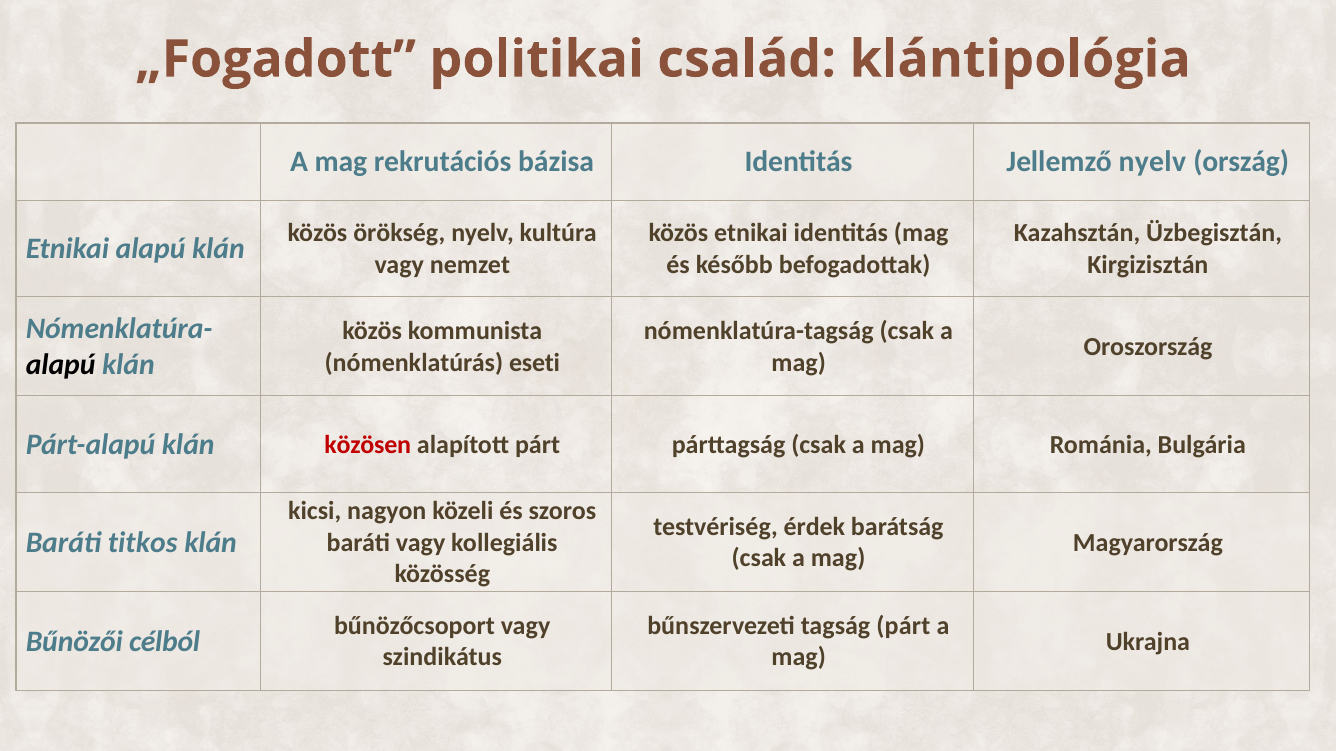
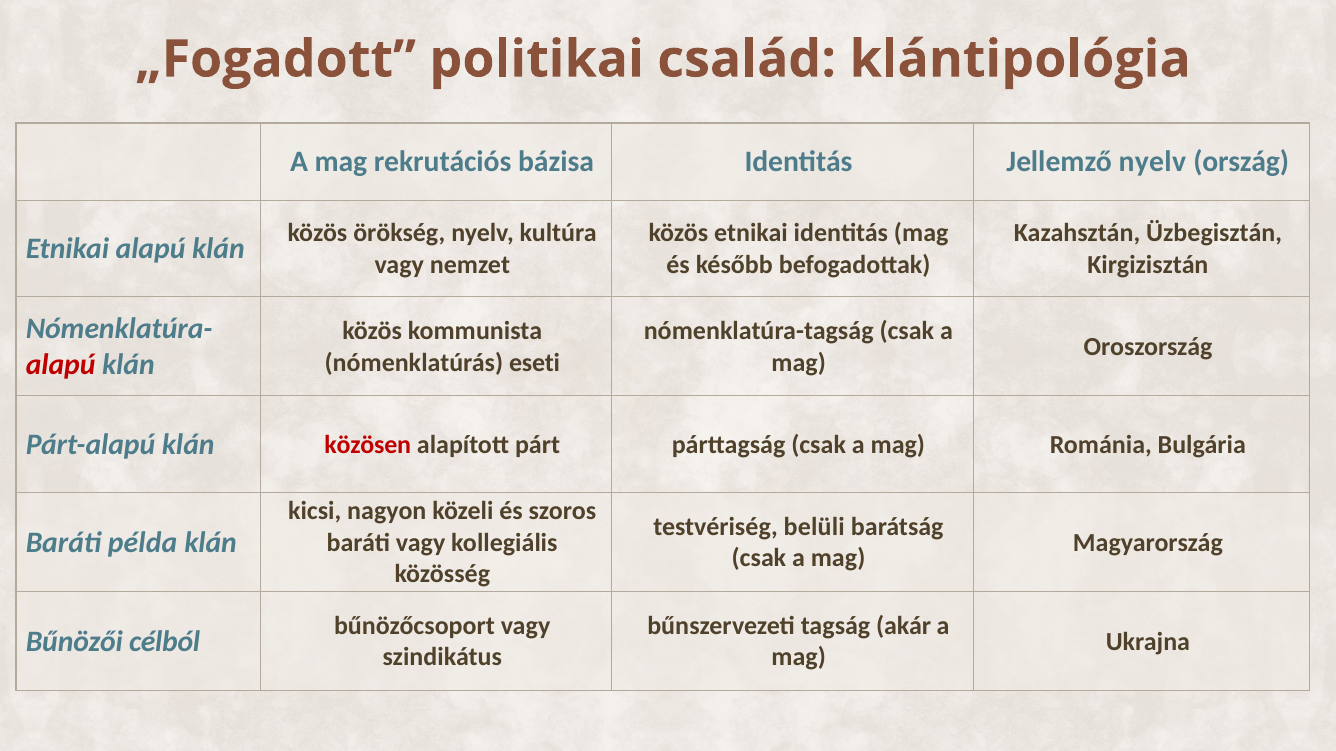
alapú at (61, 365) colour: black -> red
érdek: érdek -> belüli
titkos: titkos -> példa
tagság párt: párt -> akár
